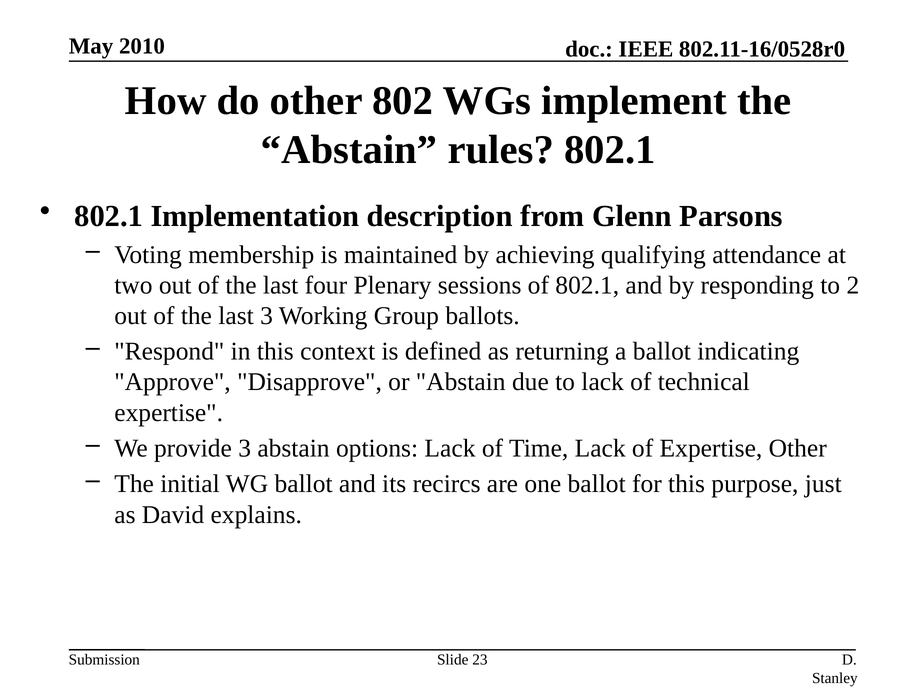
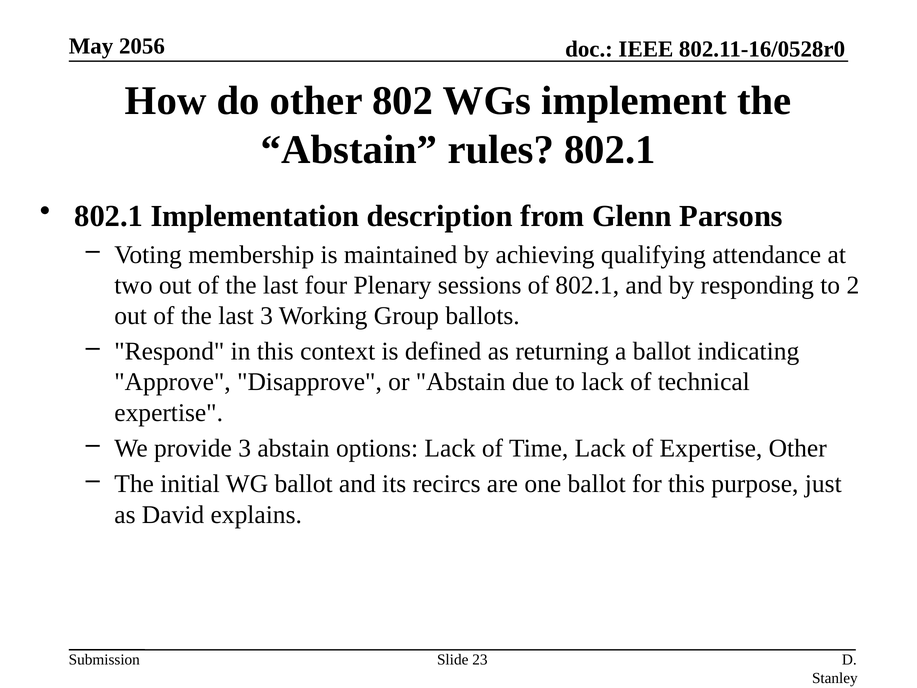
2010: 2010 -> 2056
